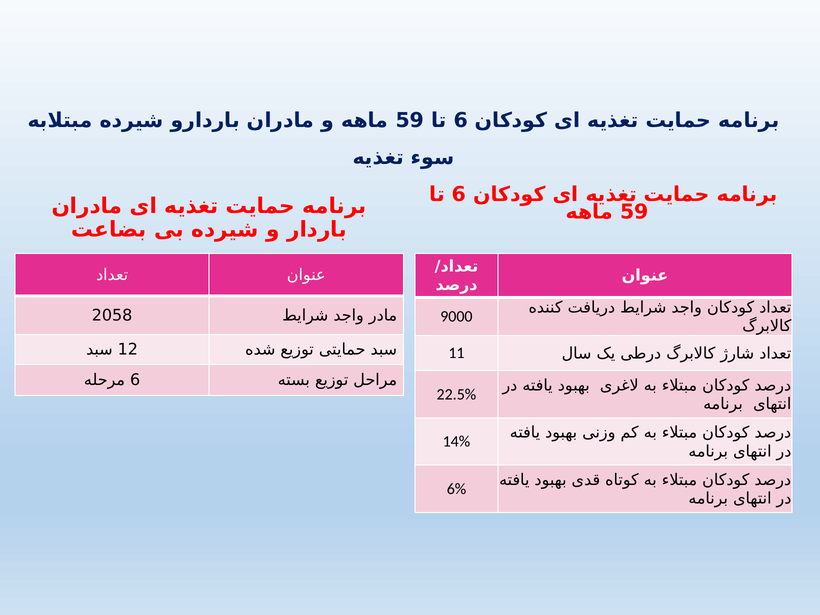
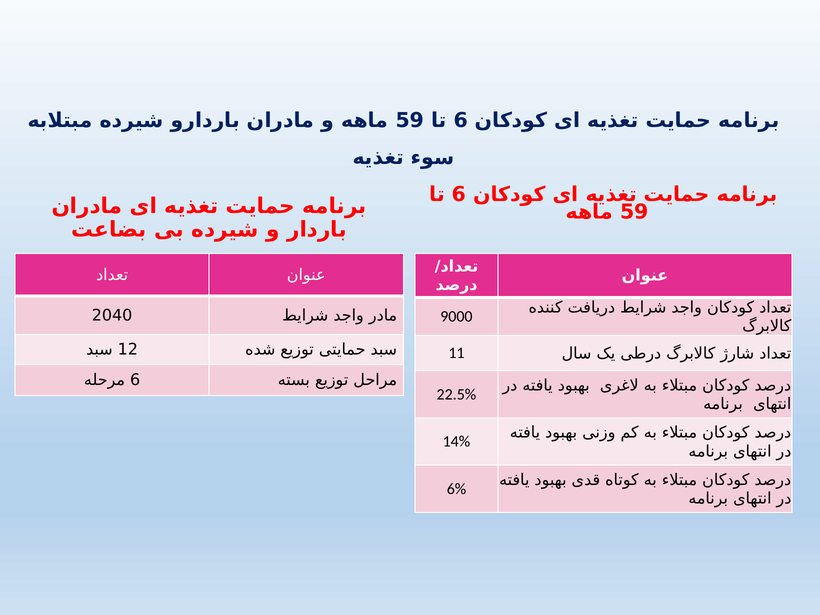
2058: 2058 -> 2040
